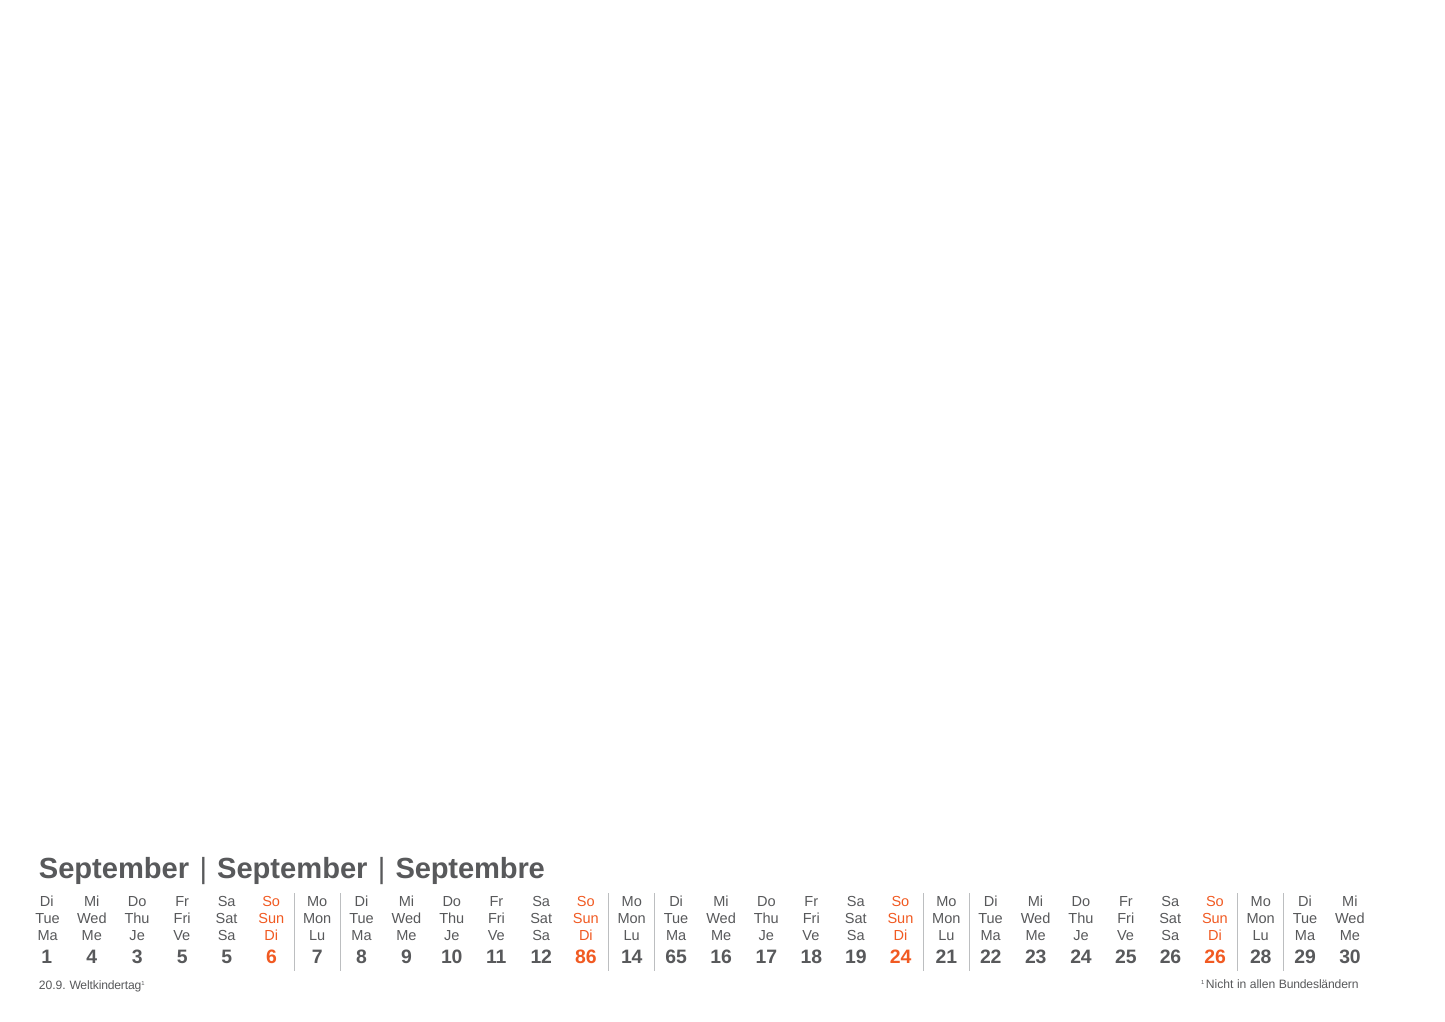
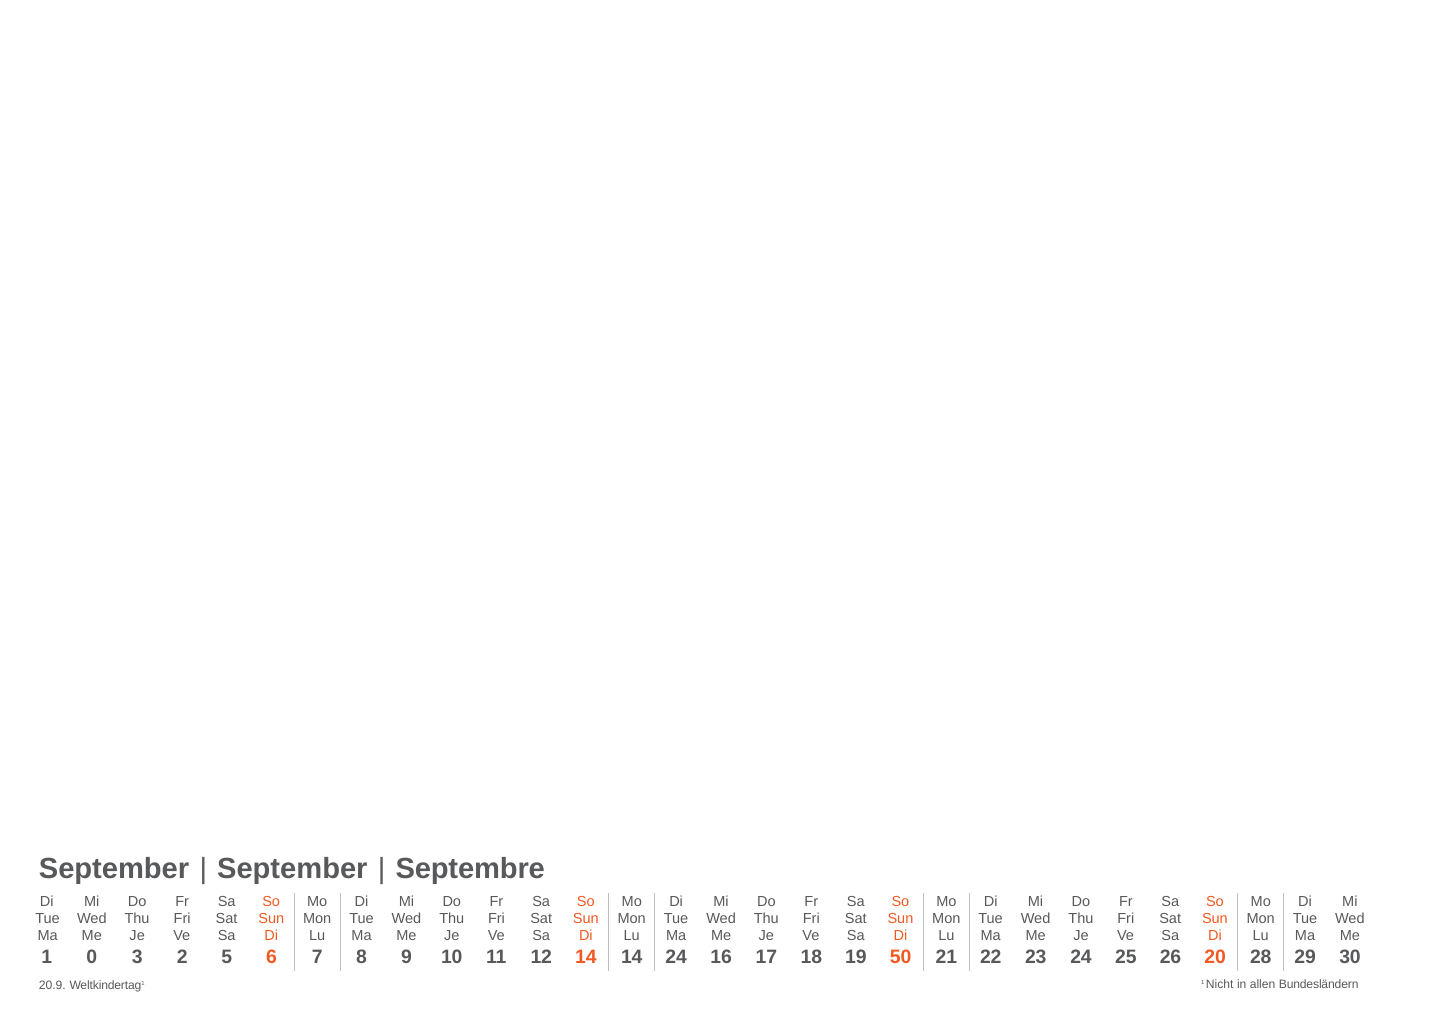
4: 4 -> 0
3 5: 5 -> 2
12 86: 86 -> 14
14 65: 65 -> 24
19 24: 24 -> 50
26 26: 26 -> 20
